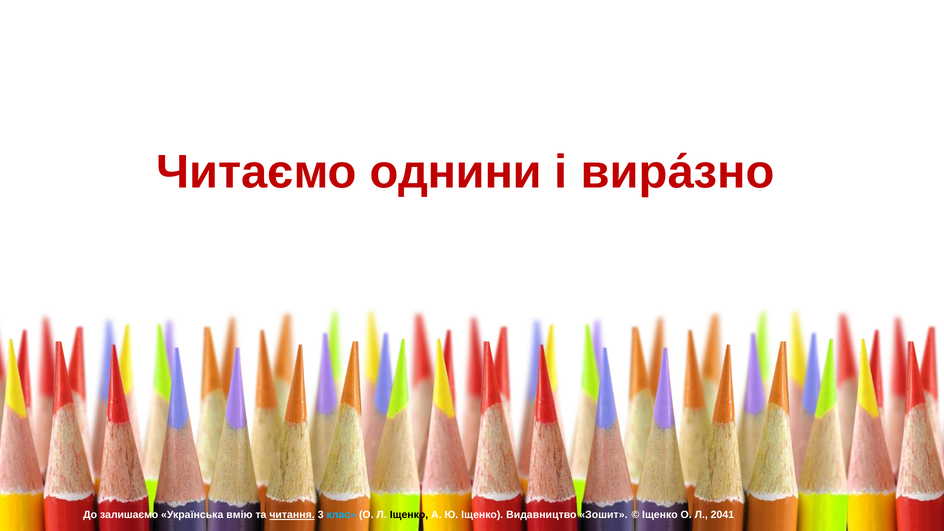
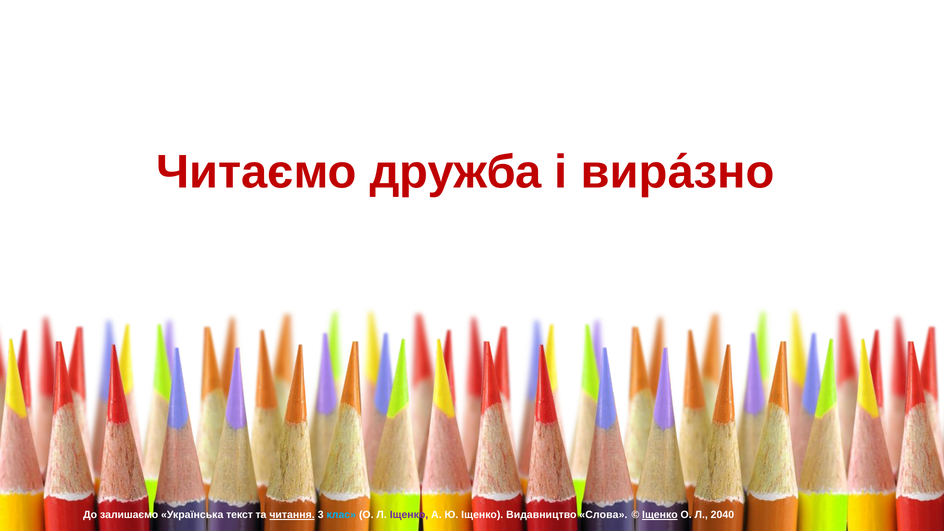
однини: однини -> дружба
вмію: вмію -> текст
Іщенко at (409, 515) colour: black -> purple
Зошит: Зошит -> Слова
Іщенко at (660, 515) underline: none -> present
2041: 2041 -> 2040
